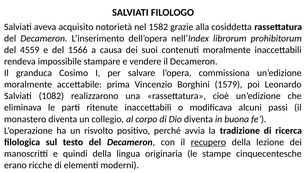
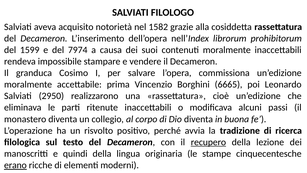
4559: 4559 -> 1599
1566: 1566 -> 7974
1579: 1579 -> 6665
1082: 1082 -> 2950
erano underline: none -> present
